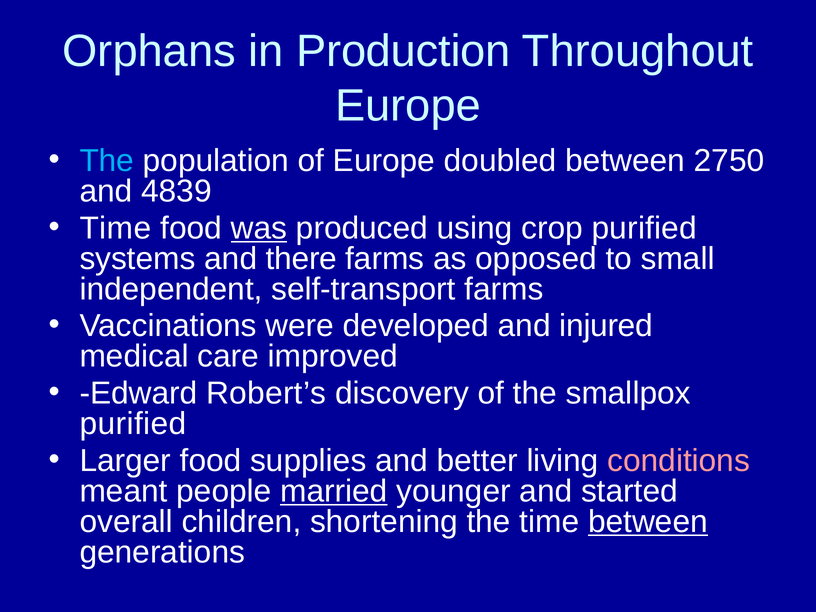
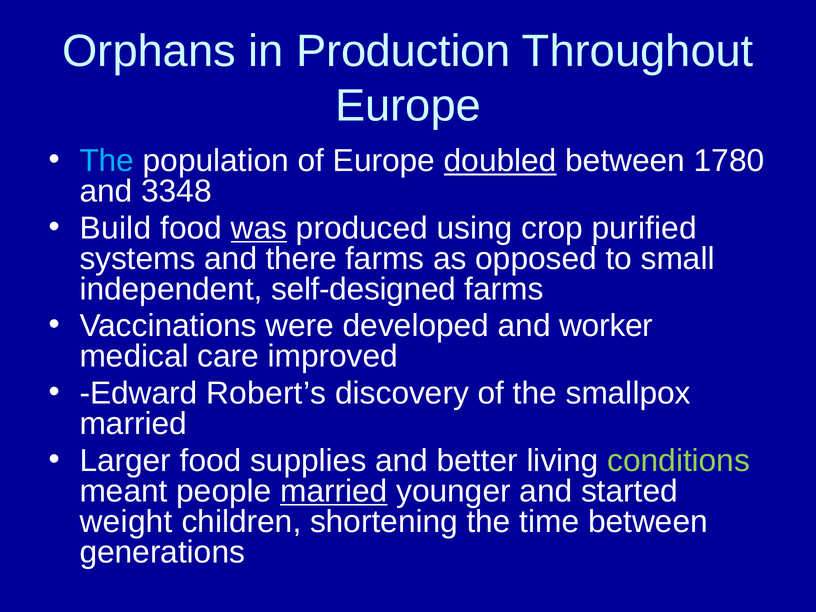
doubled underline: none -> present
2750: 2750 -> 1780
4839: 4839 -> 3348
Time at (116, 228): Time -> Build
self-transport: self-transport -> self-designed
injured: injured -> worker
purified at (133, 424): purified -> married
conditions colour: pink -> light green
overall: overall -> weight
between at (648, 522) underline: present -> none
